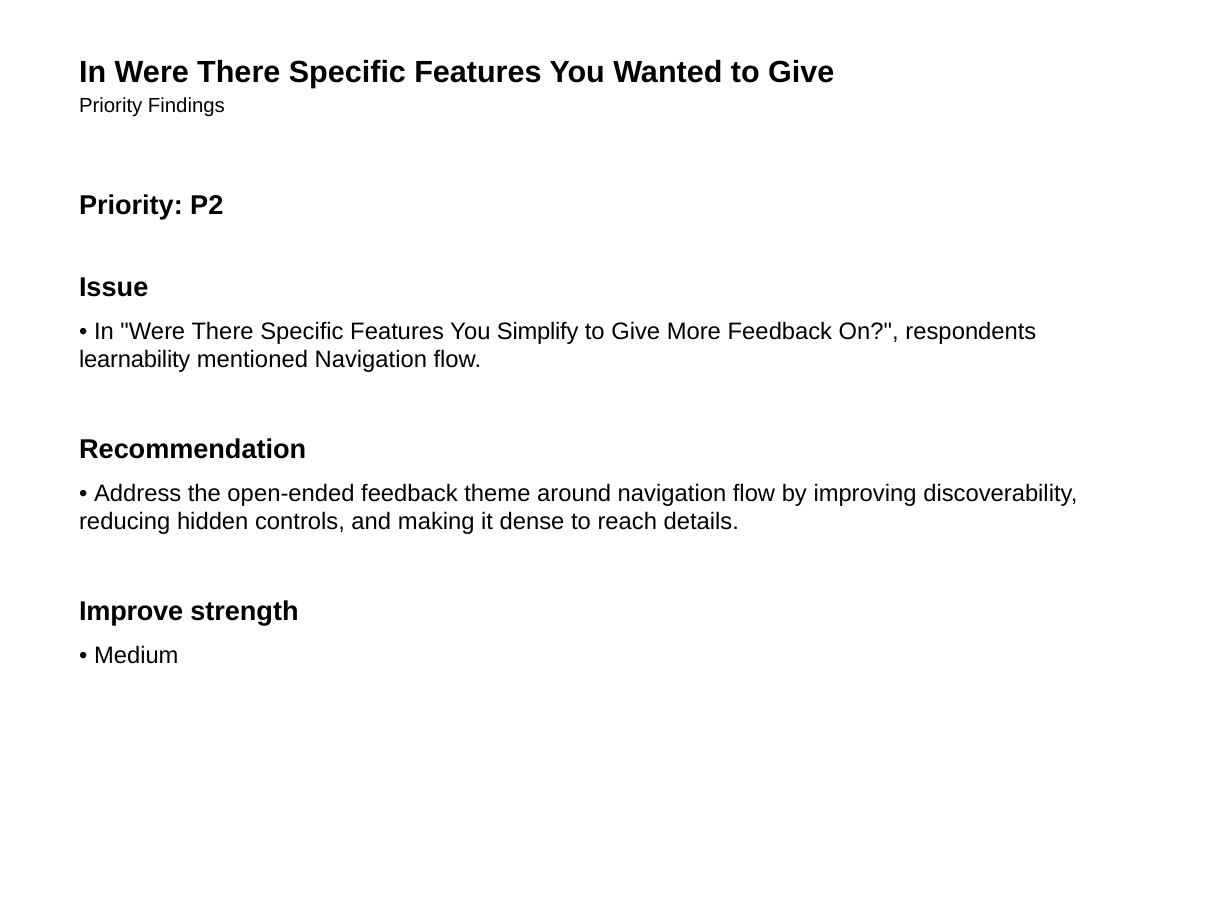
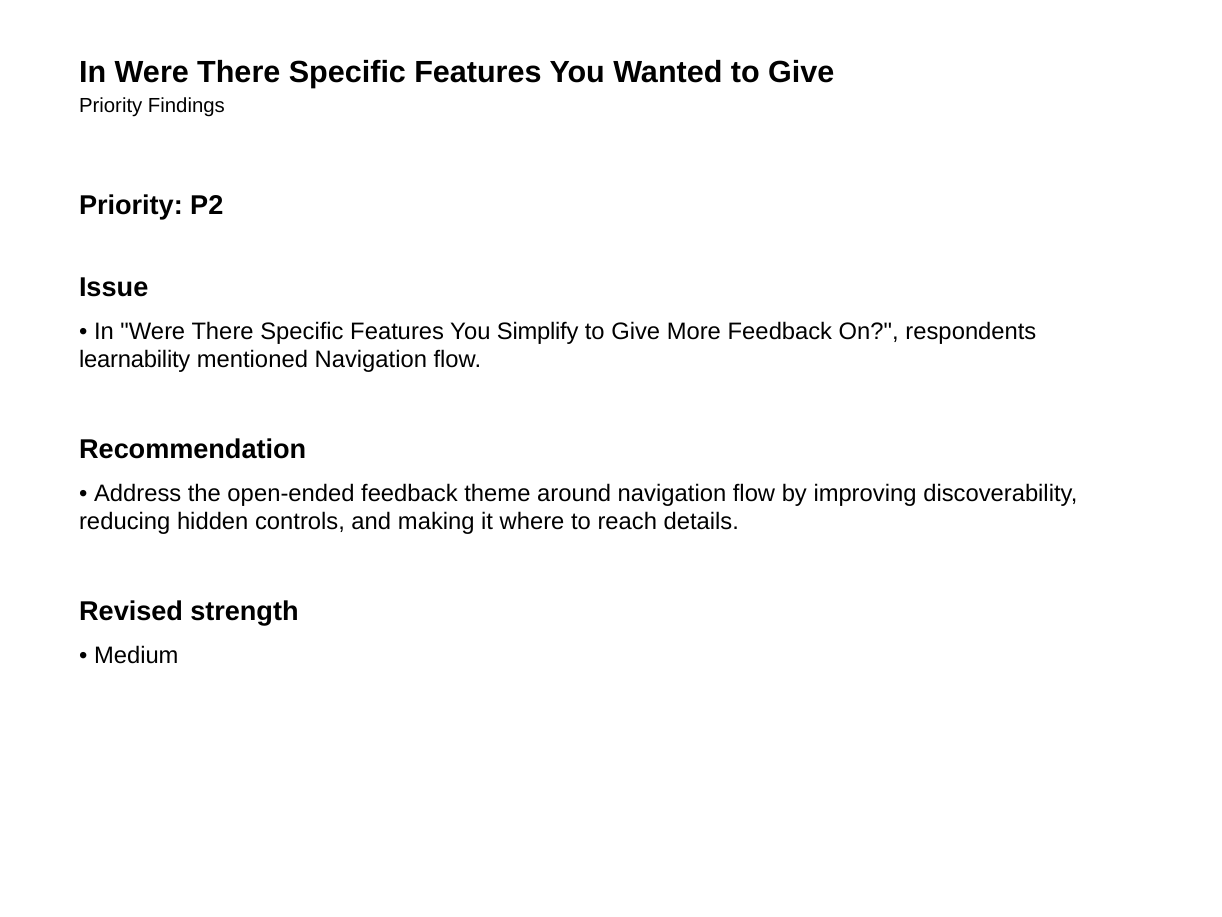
dense: dense -> where
Improve: Improve -> Revised
